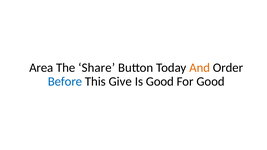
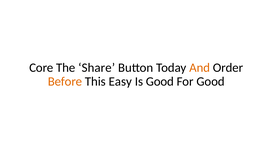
Area: Area -> Core
Before colour: blue -> orange
Give: Give -> Easy
